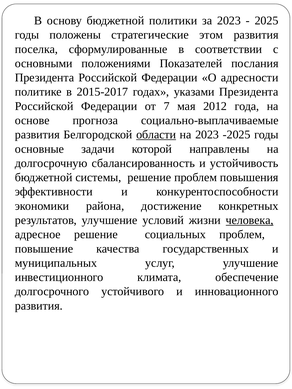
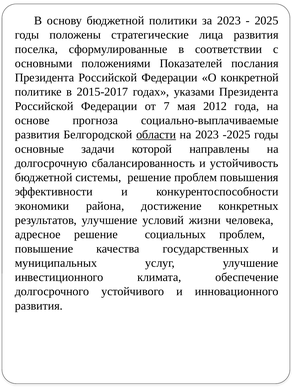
этом: этом -> лица
адресности: адресности -> конкретной
человека underline: present -> none
